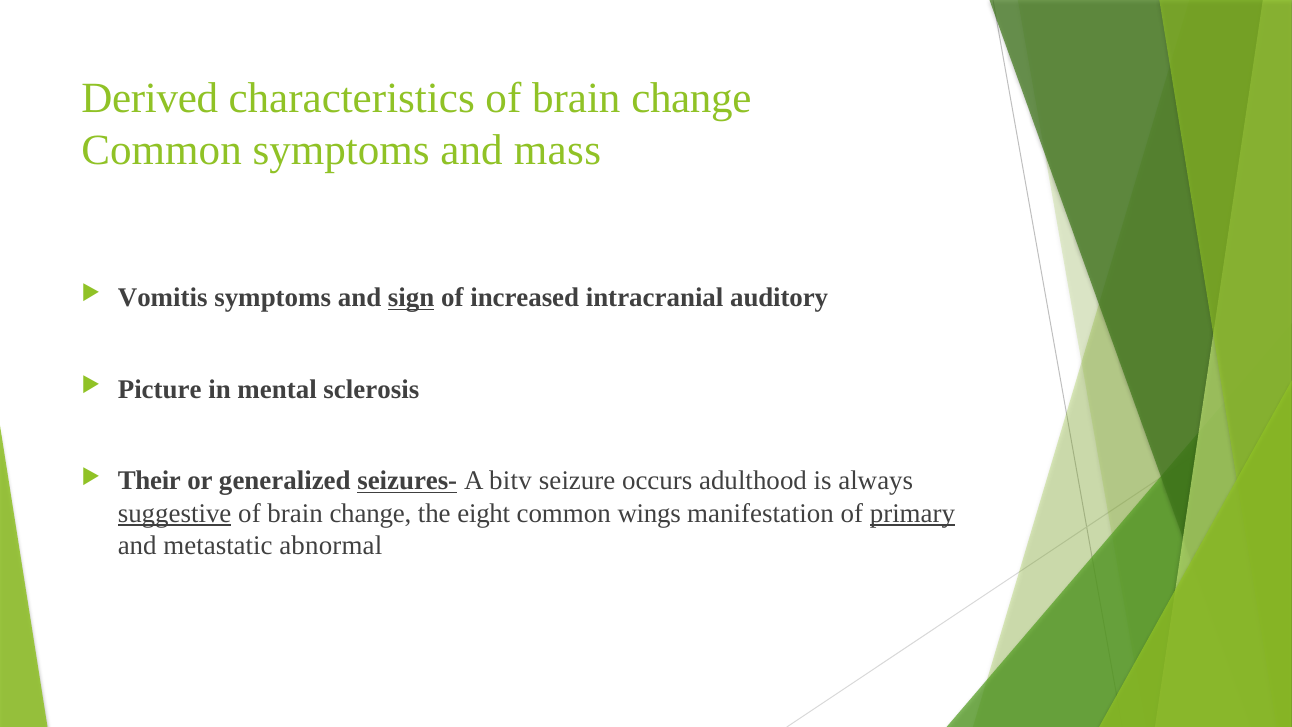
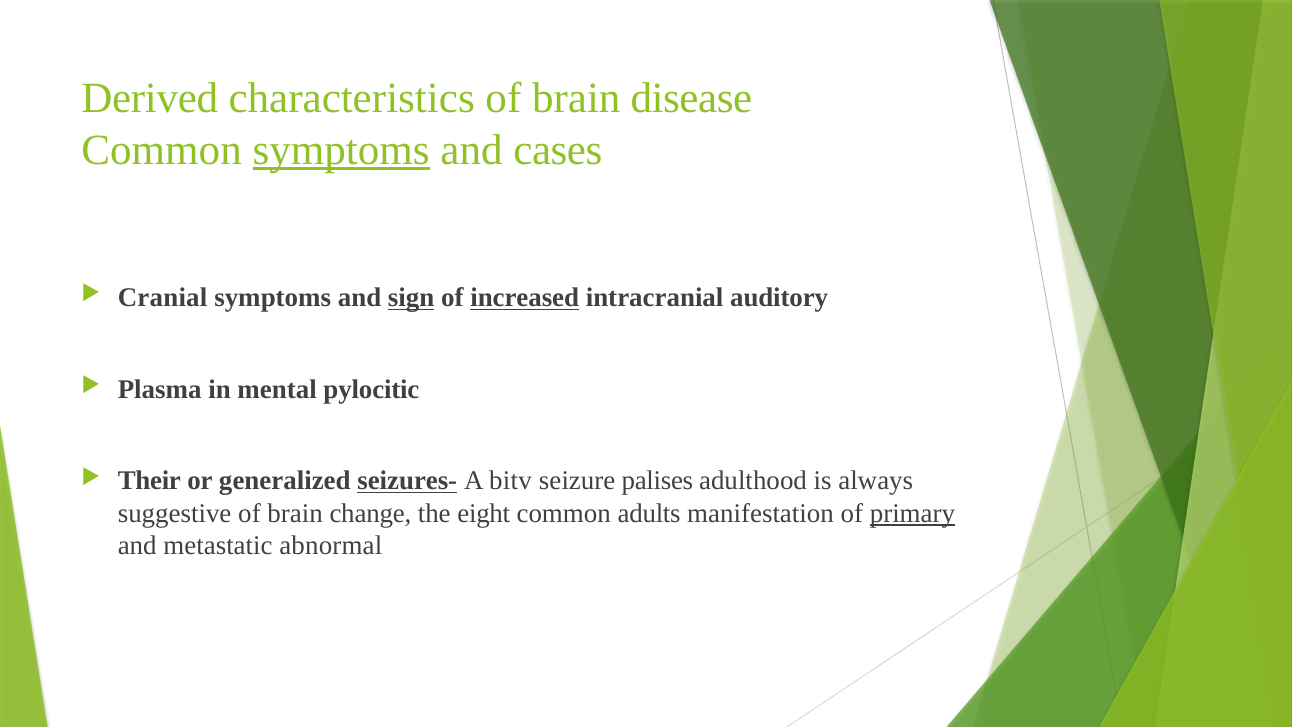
characteristics of brain change: change -> disease
symptoms at (341, 150) underline: none -> present
mass: mass -> cases
Vomitis: Vomitis -> Cranial
increased underline: none -> present
Picture: Picture -> Plasma
sclerosis: sclerosis -> pylocitic
occurs: occurs -> palises
suggestive underline: present -> none
wings: wings -> adults
